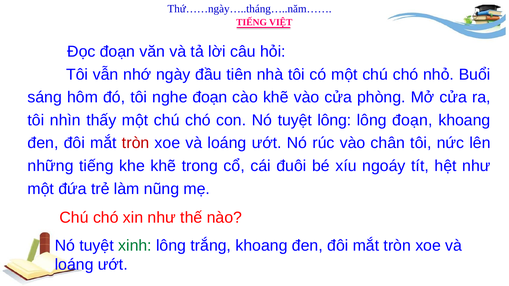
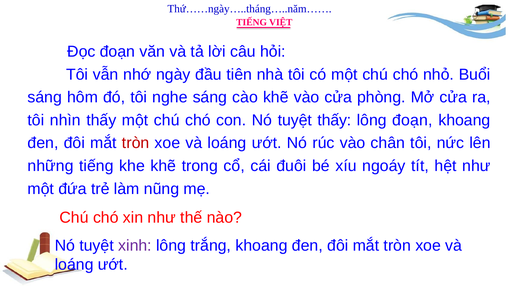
nghe đoạn: đoạn -> sáng
tuyệt lông: lông -> thấy
xinh colour: green -> purple
